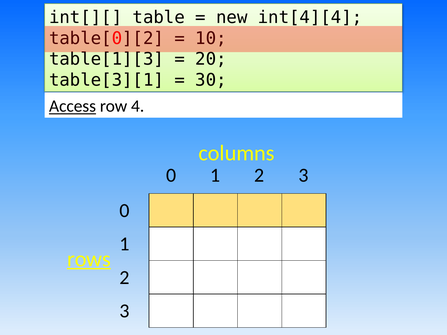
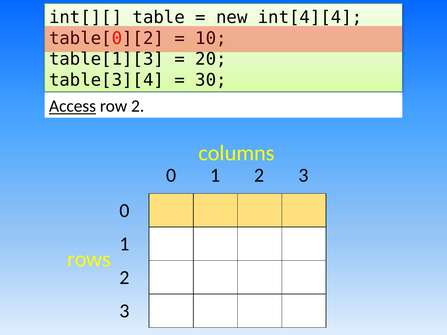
table[3][1: table[3][1 -> table[3][4
row 4: 4 -> 2
rows underline: present -> none
